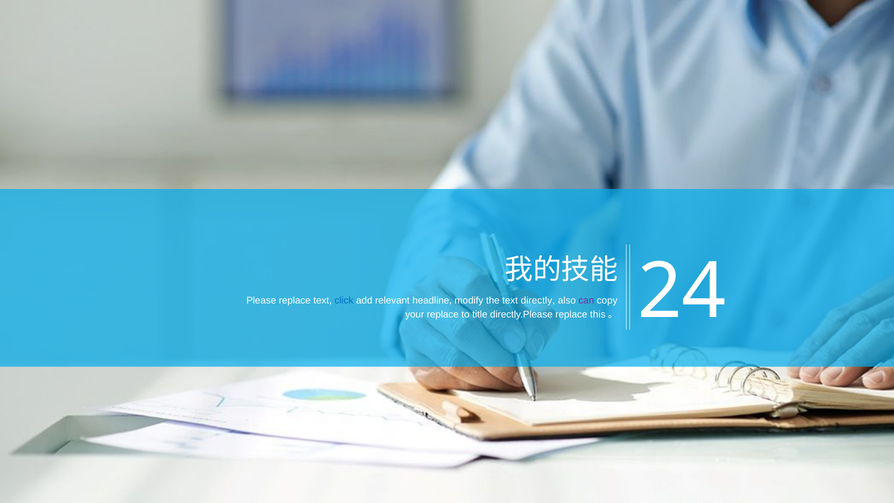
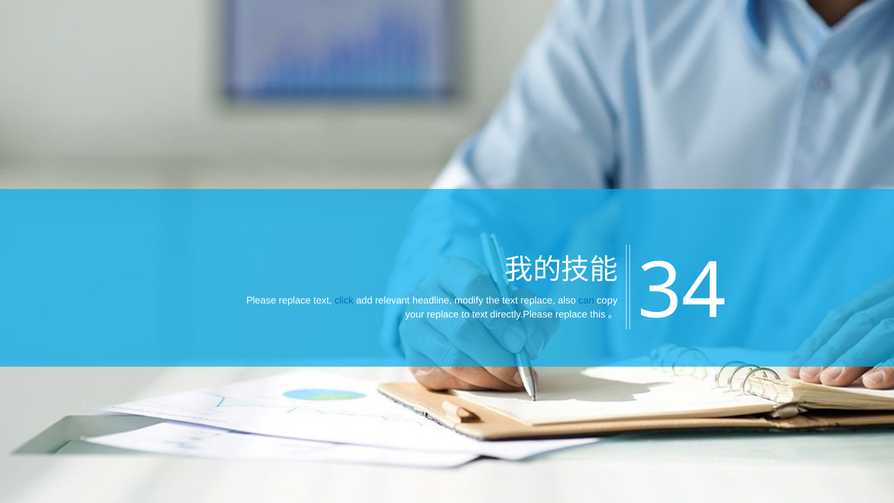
text directly: directly -> replace
can colour: purple -> blue
to title: title -> text
24: 24 -> 34
